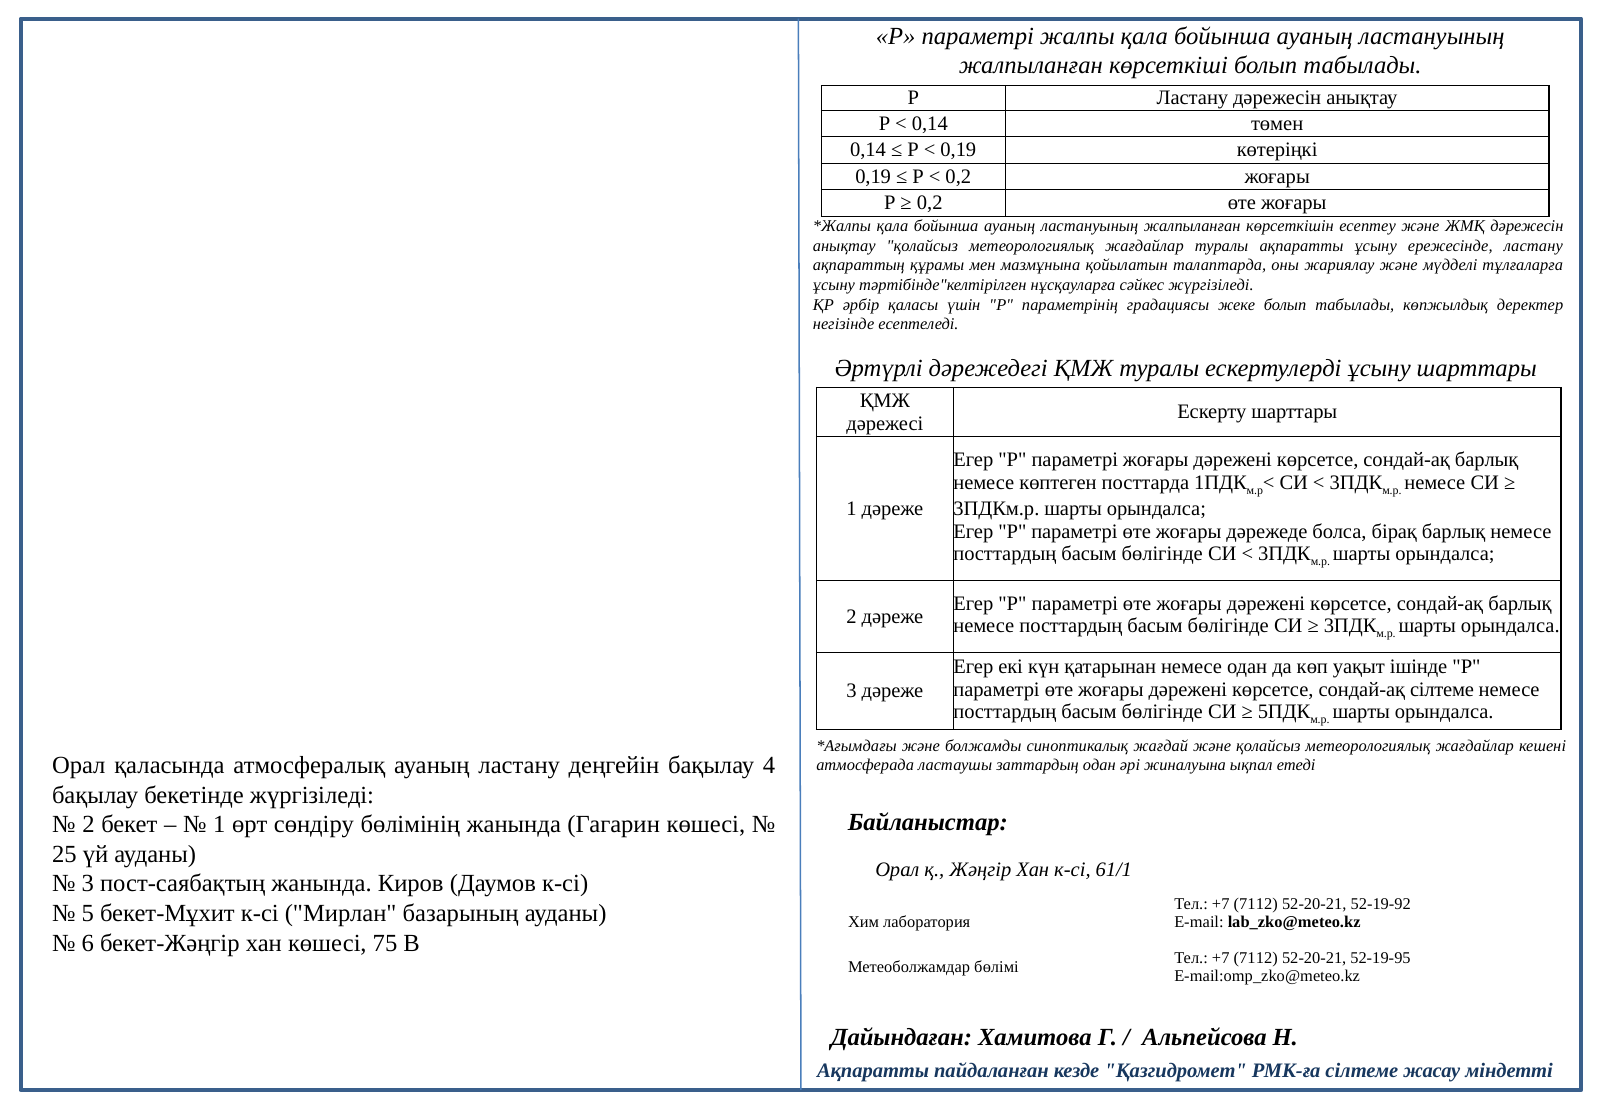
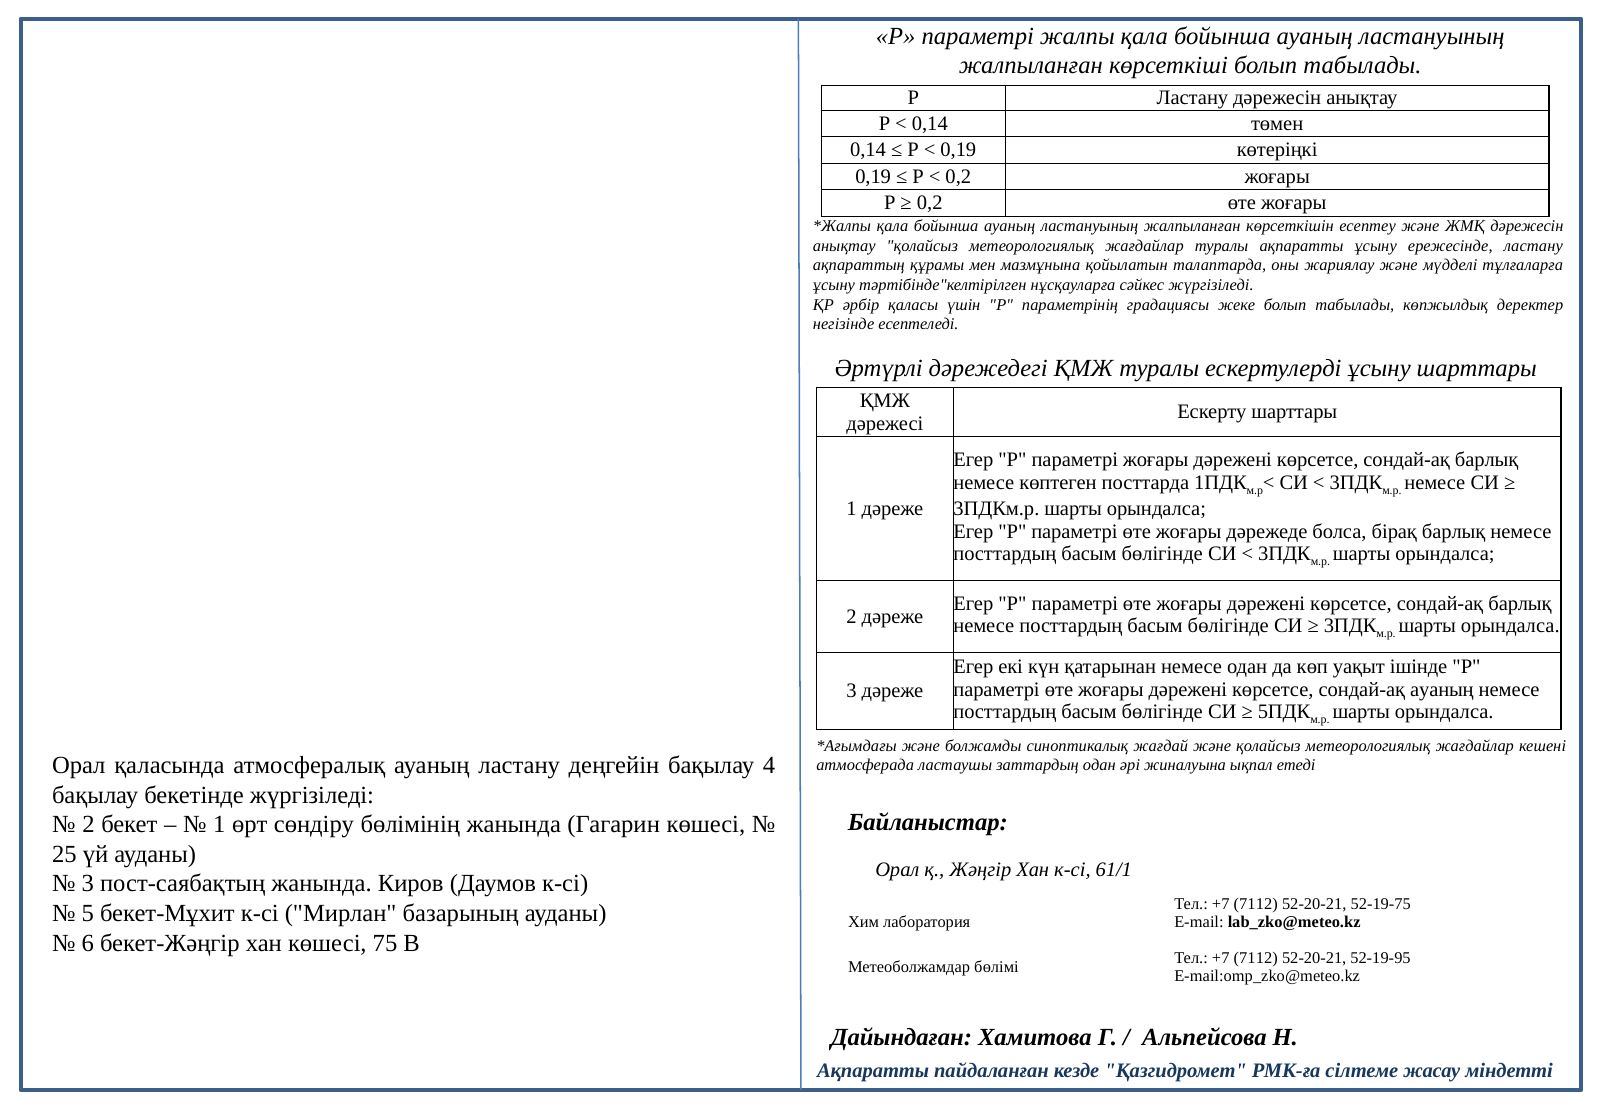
сондай-ақ сілтеме: сілтеме -> ауаның
52-19-92: 52-19-92 -> 52-19-75
